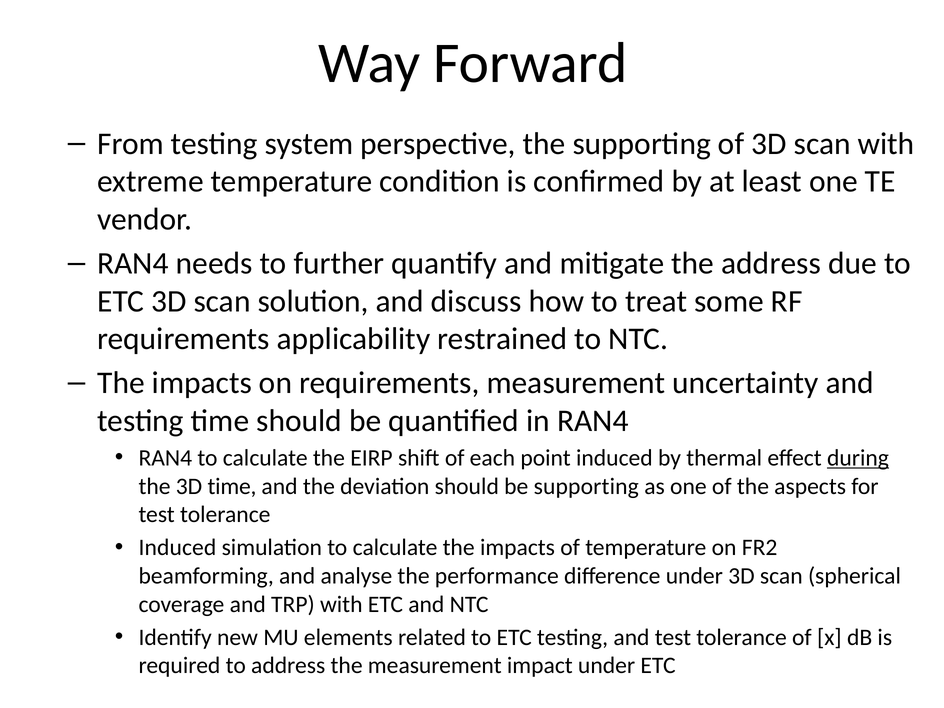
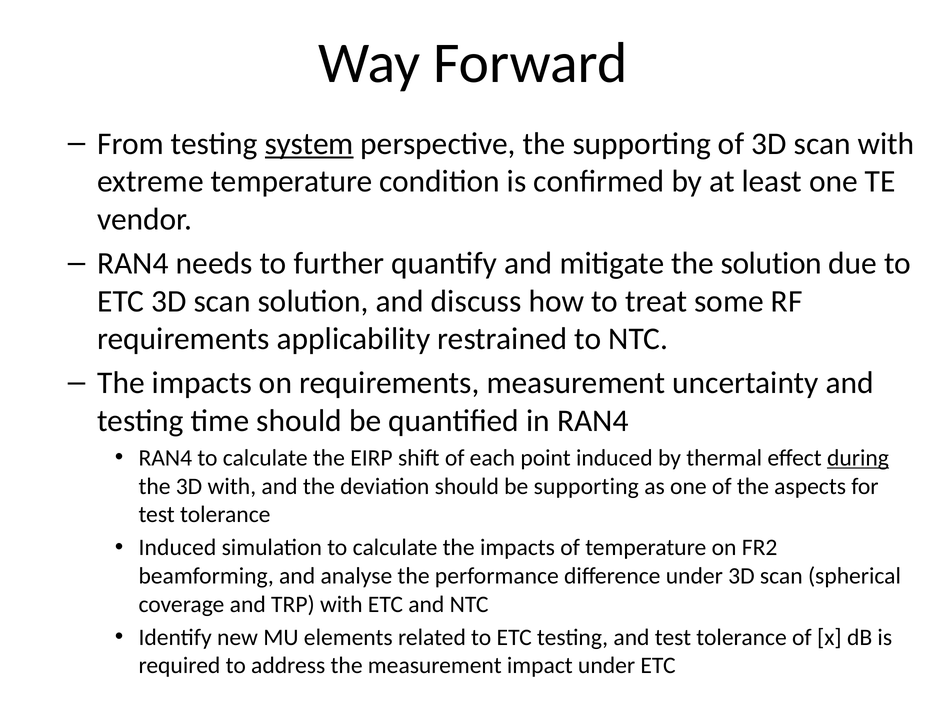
system underline: none -> present
the address: address -> solution
3D time: time -> with
